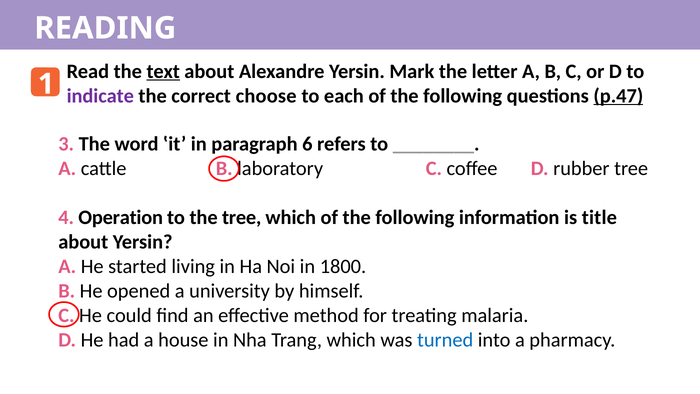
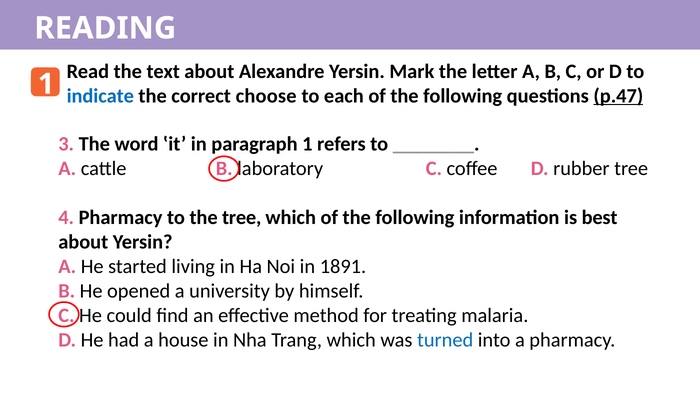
text underline: present -> none
indicate colour: purple -> blue
paragraph 6: 6 -> 1
4 Operation: Operation -> Pharmacy
title: title -> best
1800: 1800 -> 1891
